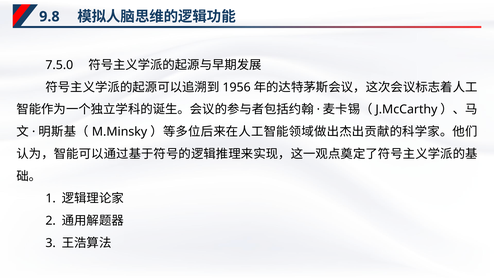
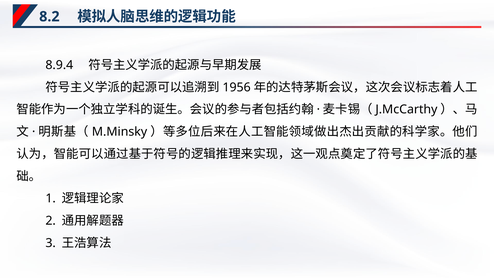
9.8: 9.8 -> 8.2
7.5.0: 7.5.0 -> 8.9.4
